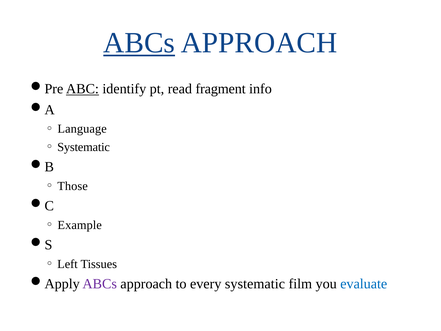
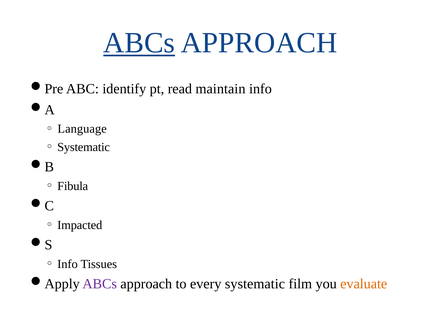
ABC underline: present -> none
fragment: fragment -> maintain
Those: Those -> Fibula
Example: Example -> Impacted
Left at (68, 264): Left -> Info
evaluate colour: blue -> orange
